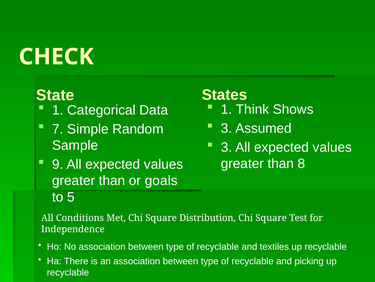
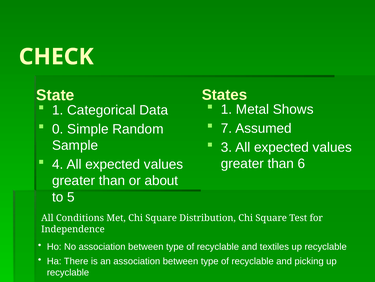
Think: Think -> Metal
3 at (227, 128): 3 -> 7
7: 7 -> 0
9: 9 -> 4
8: 8 -> 6
goals: goals -> about
